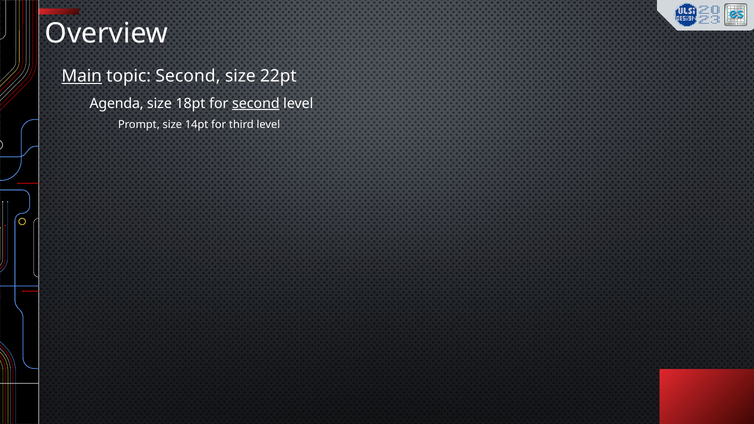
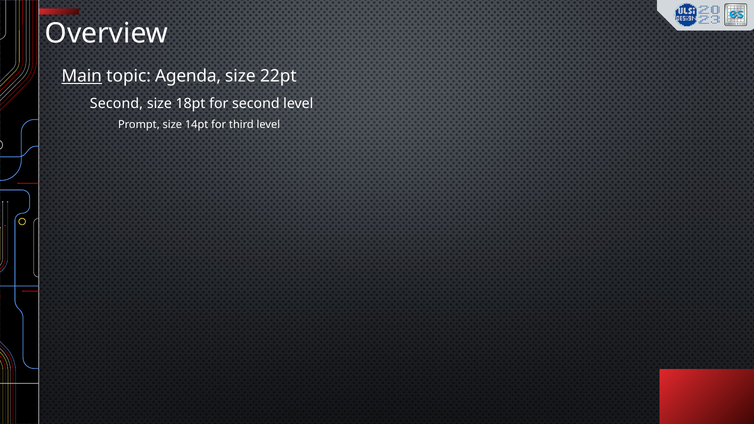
topic Second: Second -> Agenda
Agenda at (117, 103): Agenda -> Second
second at (256, 103) underline: present -> none
